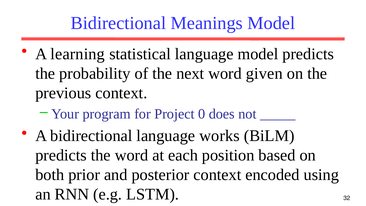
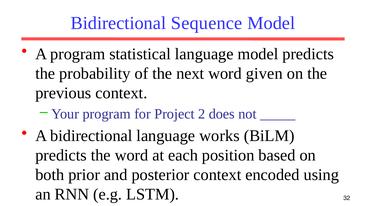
Meanings: Meanings -> Sequence
A learning: learning -> program
0: 0 -> 2
